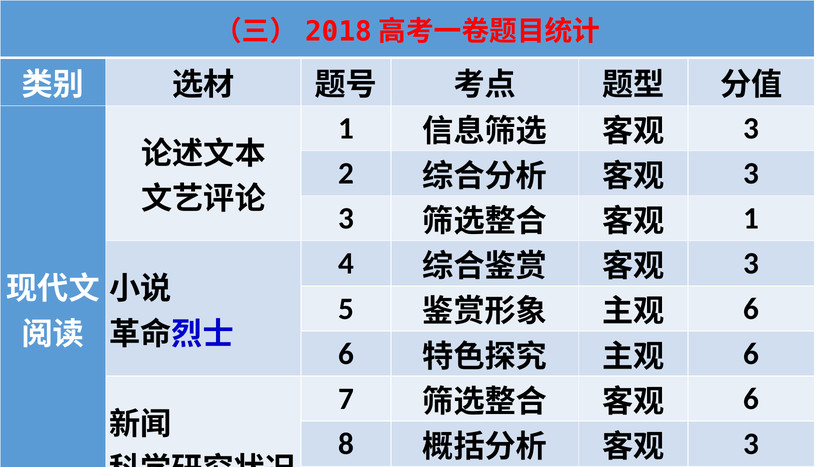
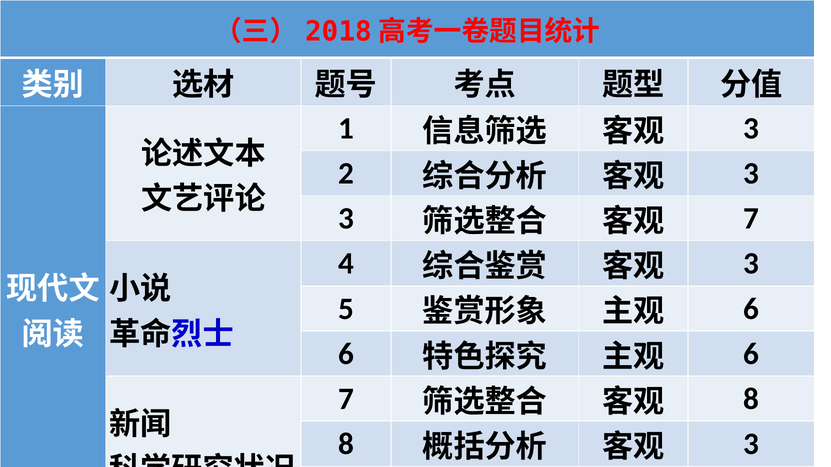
1 at (751, 219): 1 -> 7
6 at (751, 399): 6 -> 8
